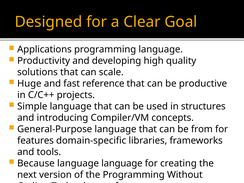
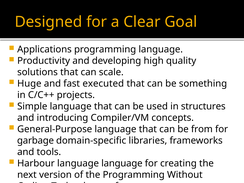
reference: reference -> executed
productive: productive -> something
features: features -> garbage
Because: Because -> Harbour
